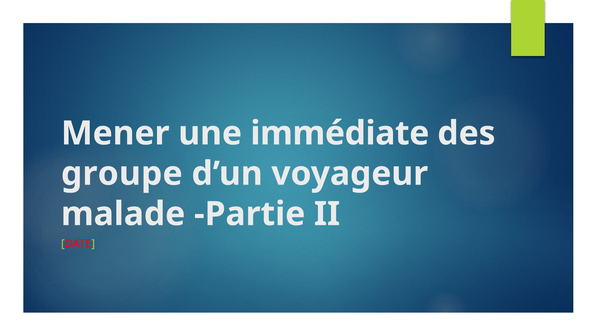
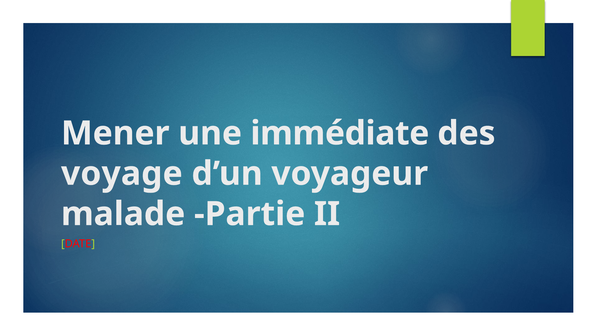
groupe: groupe -> voyage
